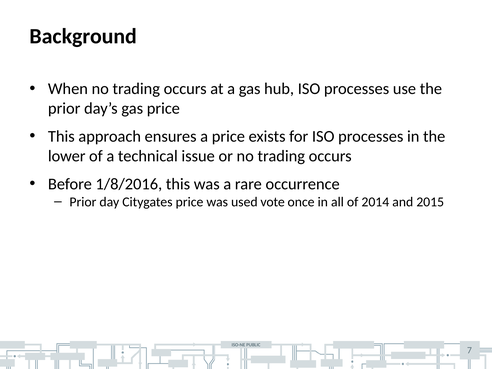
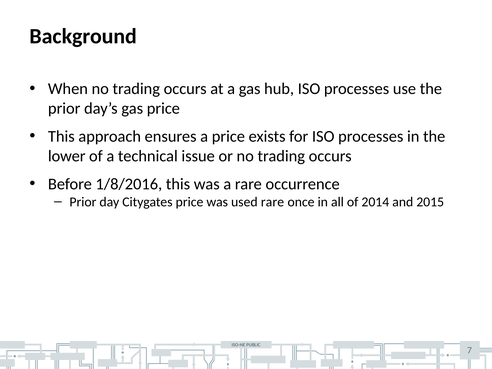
used vote: vote -> rare
